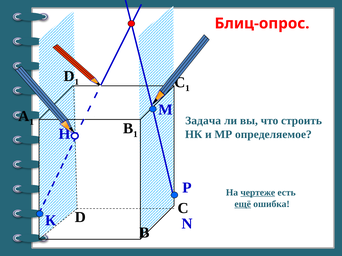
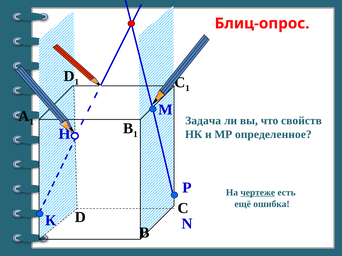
строить: строить -> свойств
определяемое: определяемое -> определенное
ещё underline: present -> none
